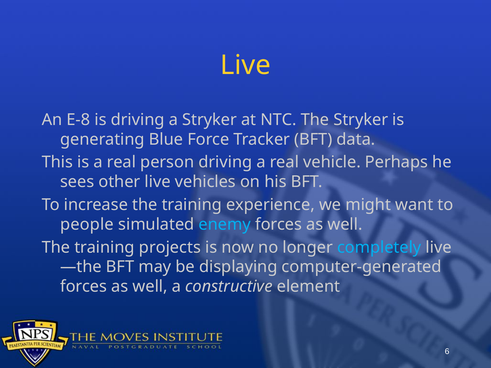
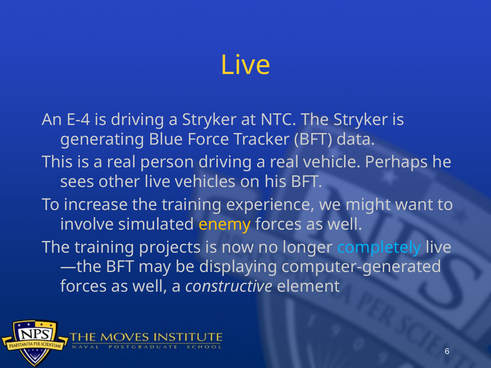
E-8: E-8 -> E-4
people: people -> involve
enemy colour: light blue -> yellow
